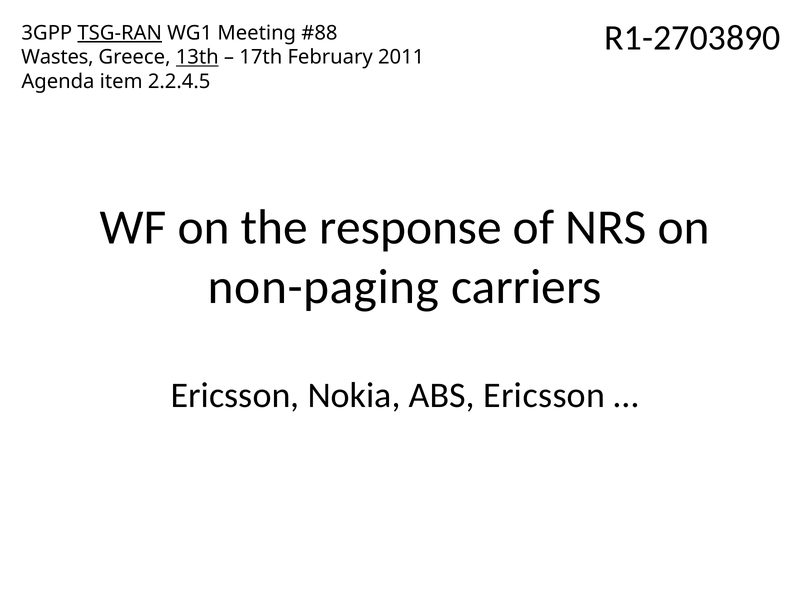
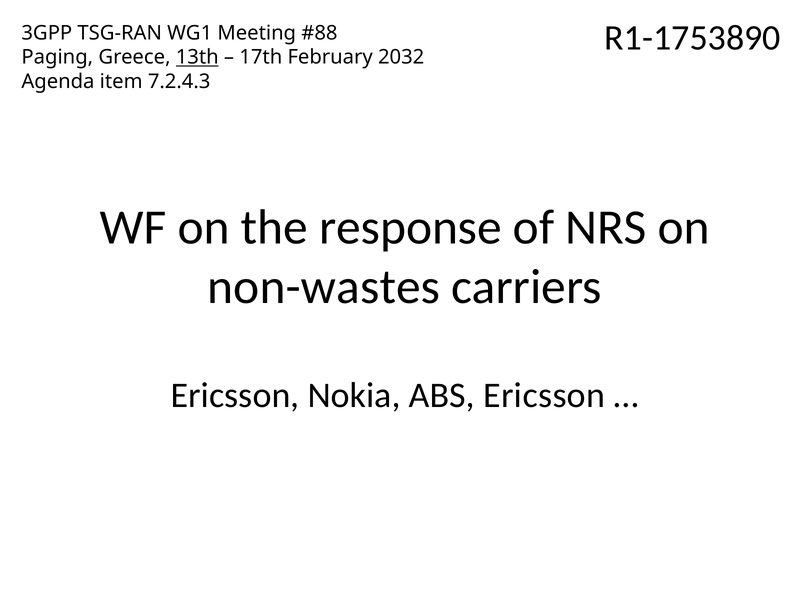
R1-2703890: R1-2703890 -> R1-1753890
TSG-RAN underline: present -> none
Wastes: Wastes -> Paging
2011: 2011 -> 2032
2.2.4.5: 2.2.4.5 -> 7.2.4.3
non-paging: non-paging -> non-wastes
